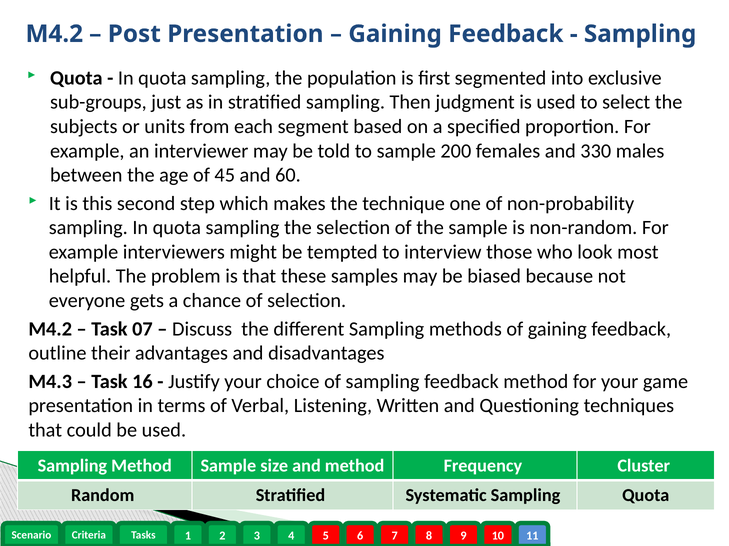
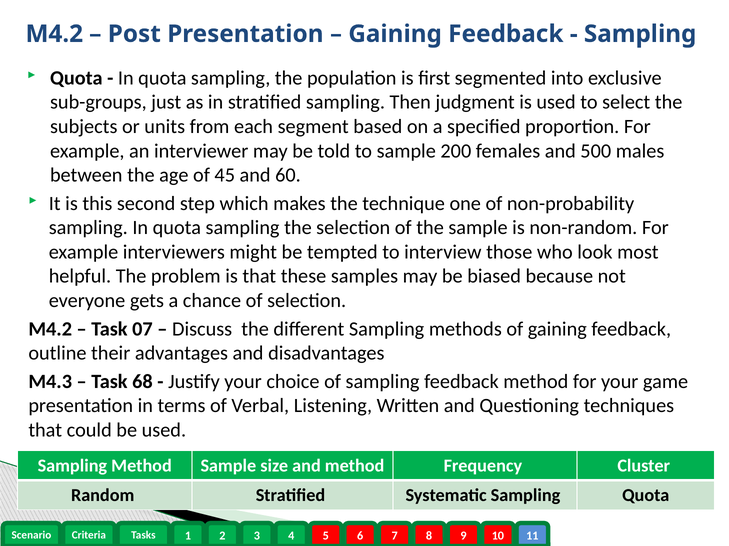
330: 330 -> 500
16: 16 -> 68
